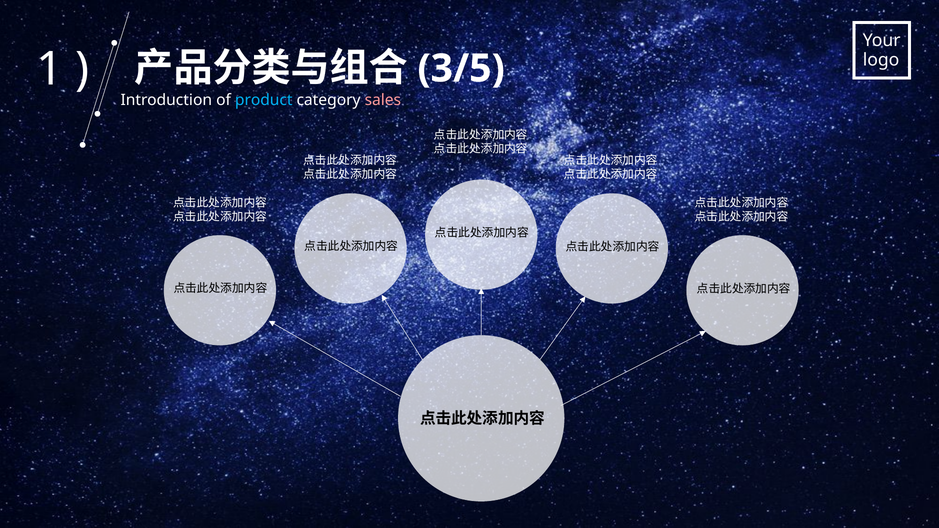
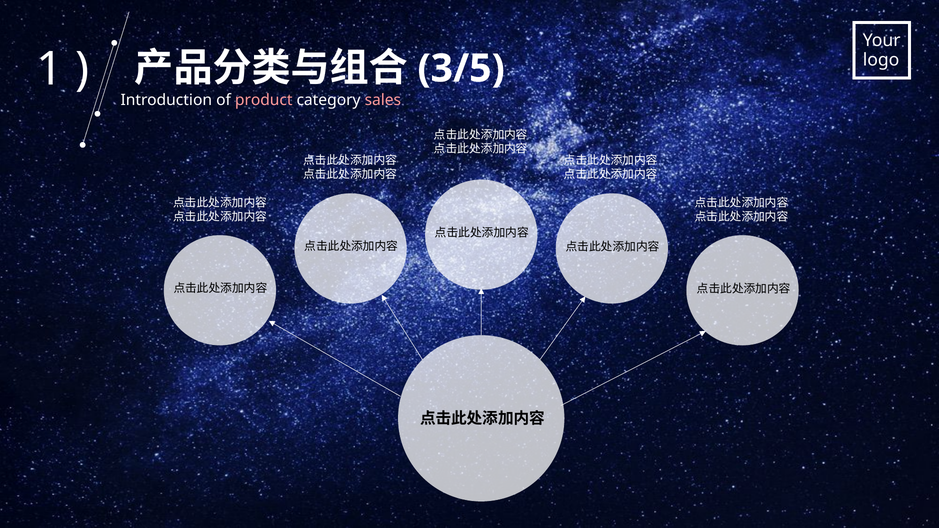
product colour: light blue -> pink
